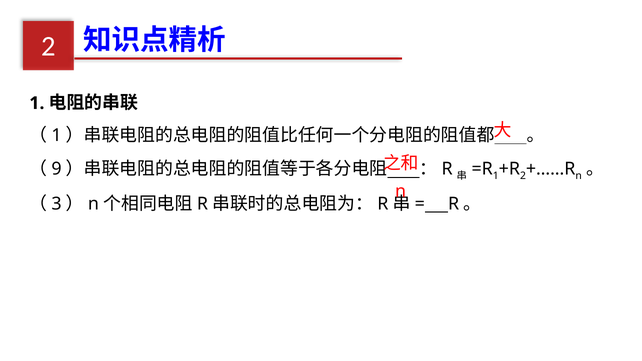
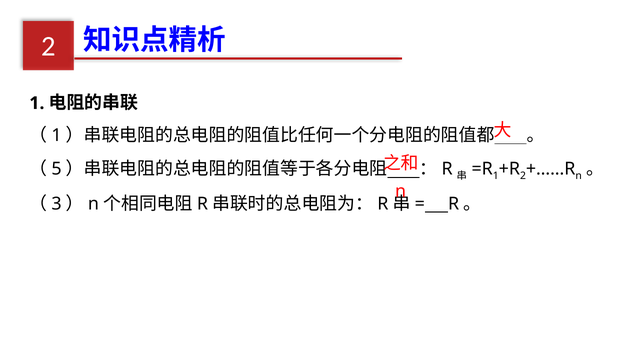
9: 9 -> 5
